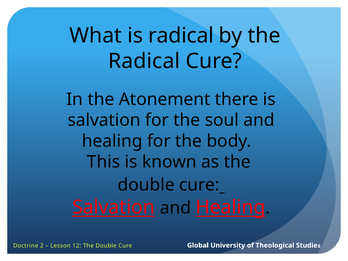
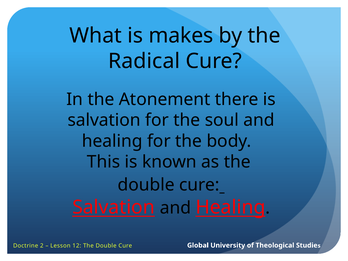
is radical: radical -> makes
